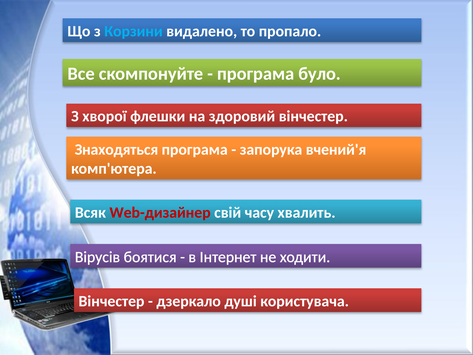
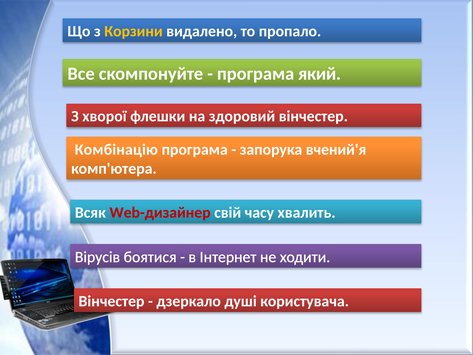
Корзини colour: light blue -> yellow
було: було -> який
Знаходяться: Знаходяться -> Комбінацію
